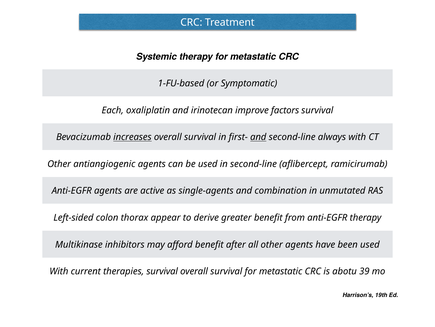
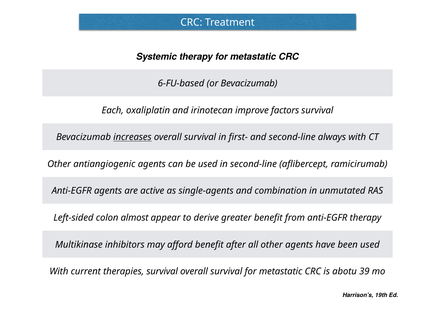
1-FU-based: 1-FU-based -> 6-FU-based
or Symptomatic: Symptomatic -> Bevacizumab
and at (258, 137) underline: present -> none
thorax: thorax -> almost
